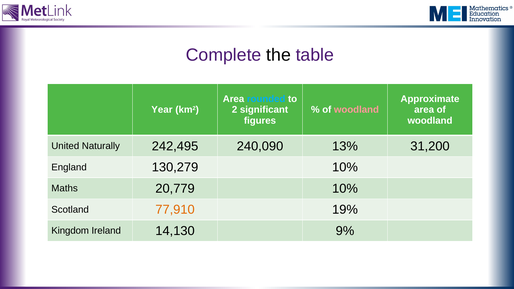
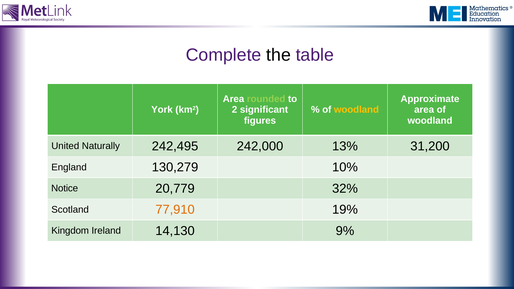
rounded colour: light blue -> light green
Year: Year -> York
woodland at (356, 110) colour: pink -> yellow
240,090: 240,090 -> 242,000
Maths: Maths -> Notice
20,779 10%: 10% -> 32%
